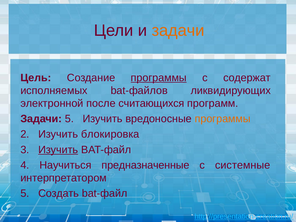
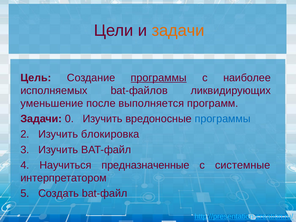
содержат: содержат -> наиболее
электронной: электронной -> уменьшение
считающихся: считающихся -> выполняется
Задачи 5: 5 -> 0
программы at (223, 119) colour: orange -> blue
Изучить at (58, 150) underline: present -> none
